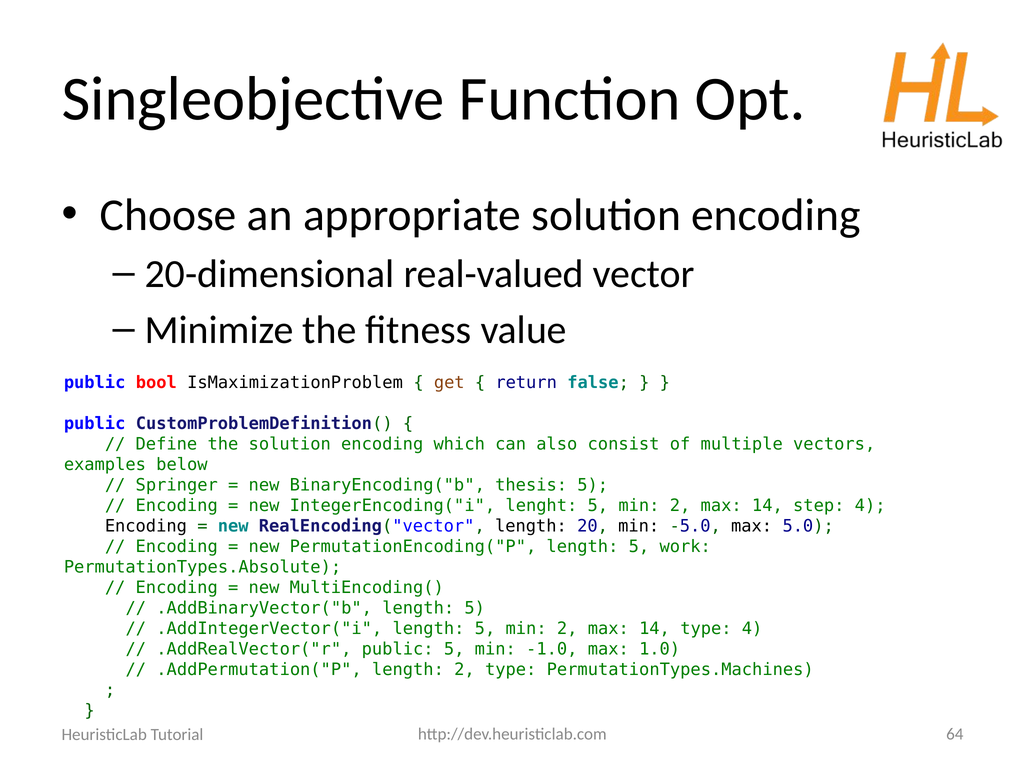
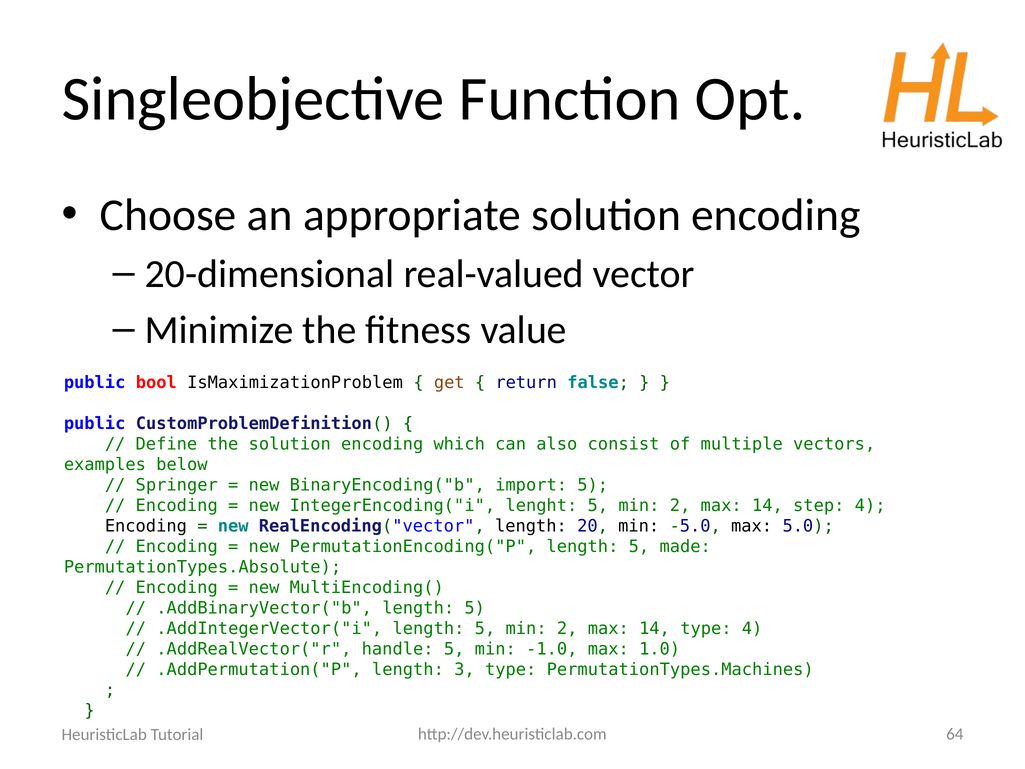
thesis: thesis -> import
work: work -> made
.AddRealVector("r public: public -> handle
length 2: 2 -> 3
